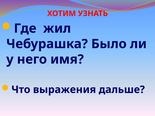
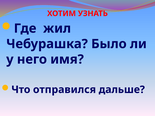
выражения: выражения -> отправился
